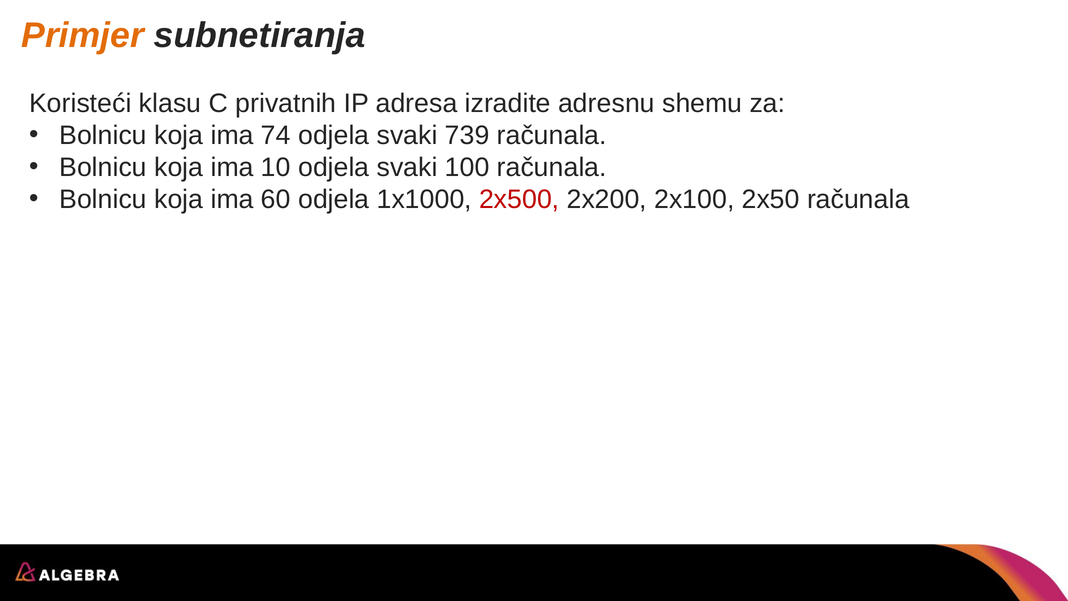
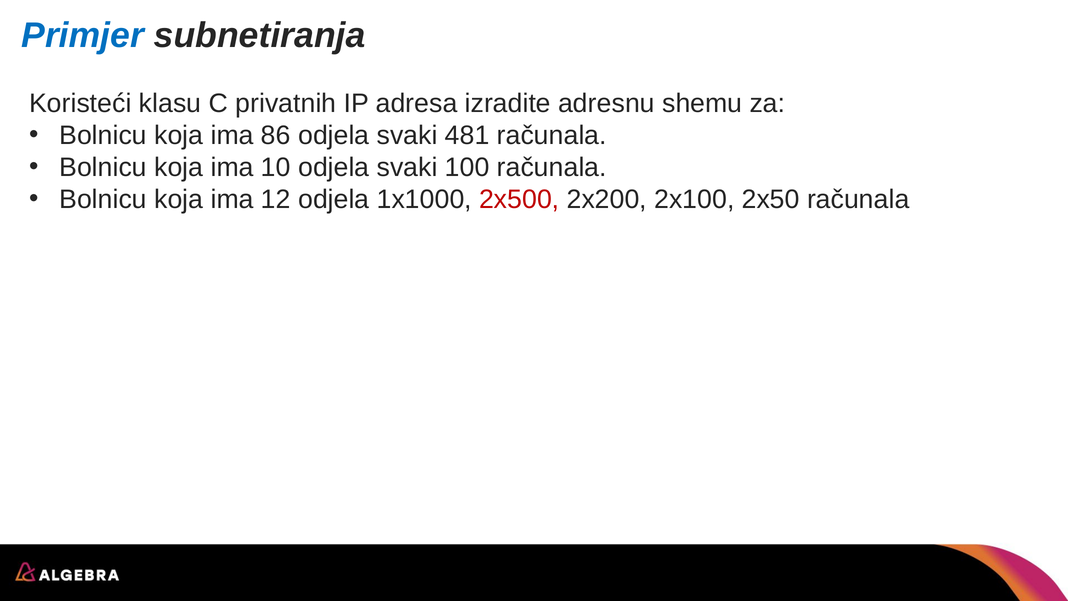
Primjer colour: orange -> blue
74: 74 -> 86
739: 739 -> 481
60: 60 -> 12
